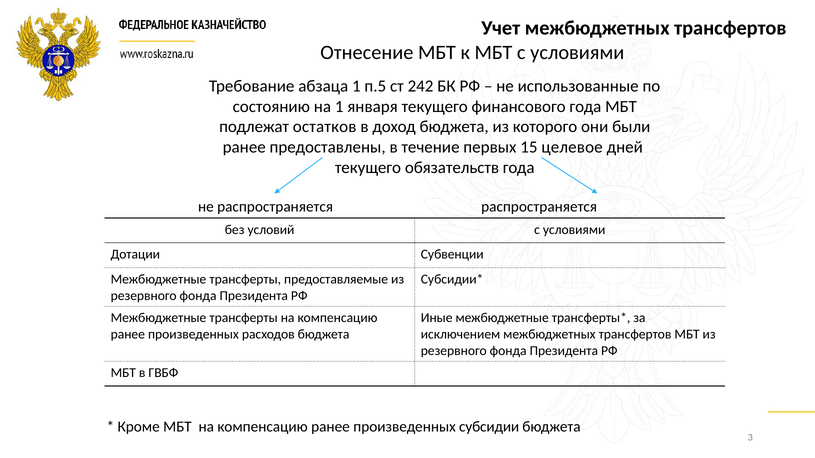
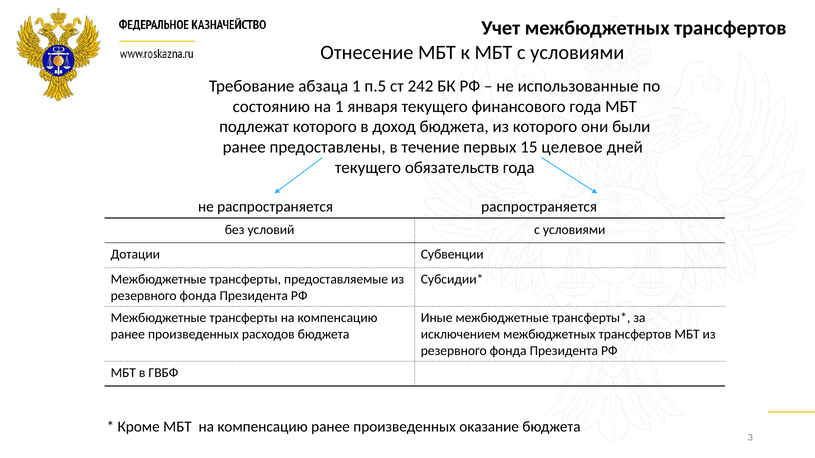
подлежат остатков: остатков -> которого
субсидии: субсидии -> оказание
